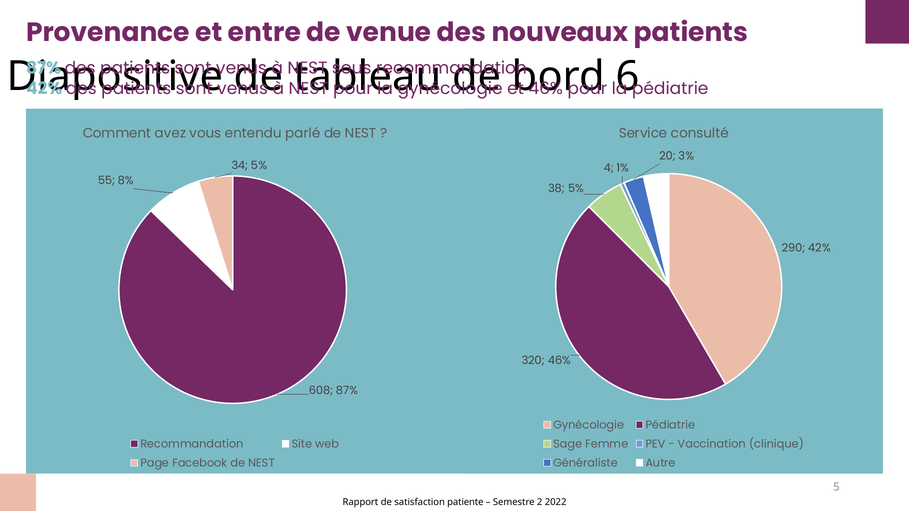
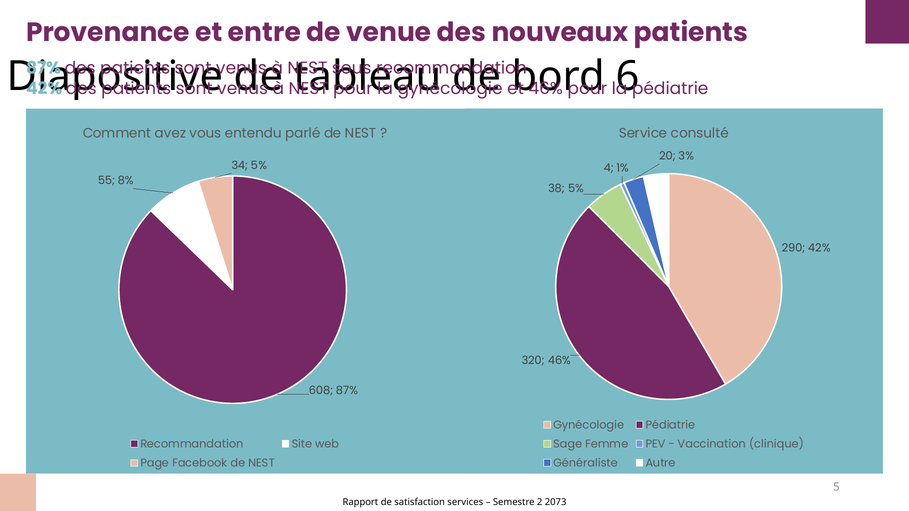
patiente: patiente -> services
2022: 2022 -> 2073
